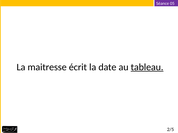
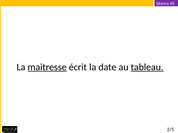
maitresse underline: none -> present
